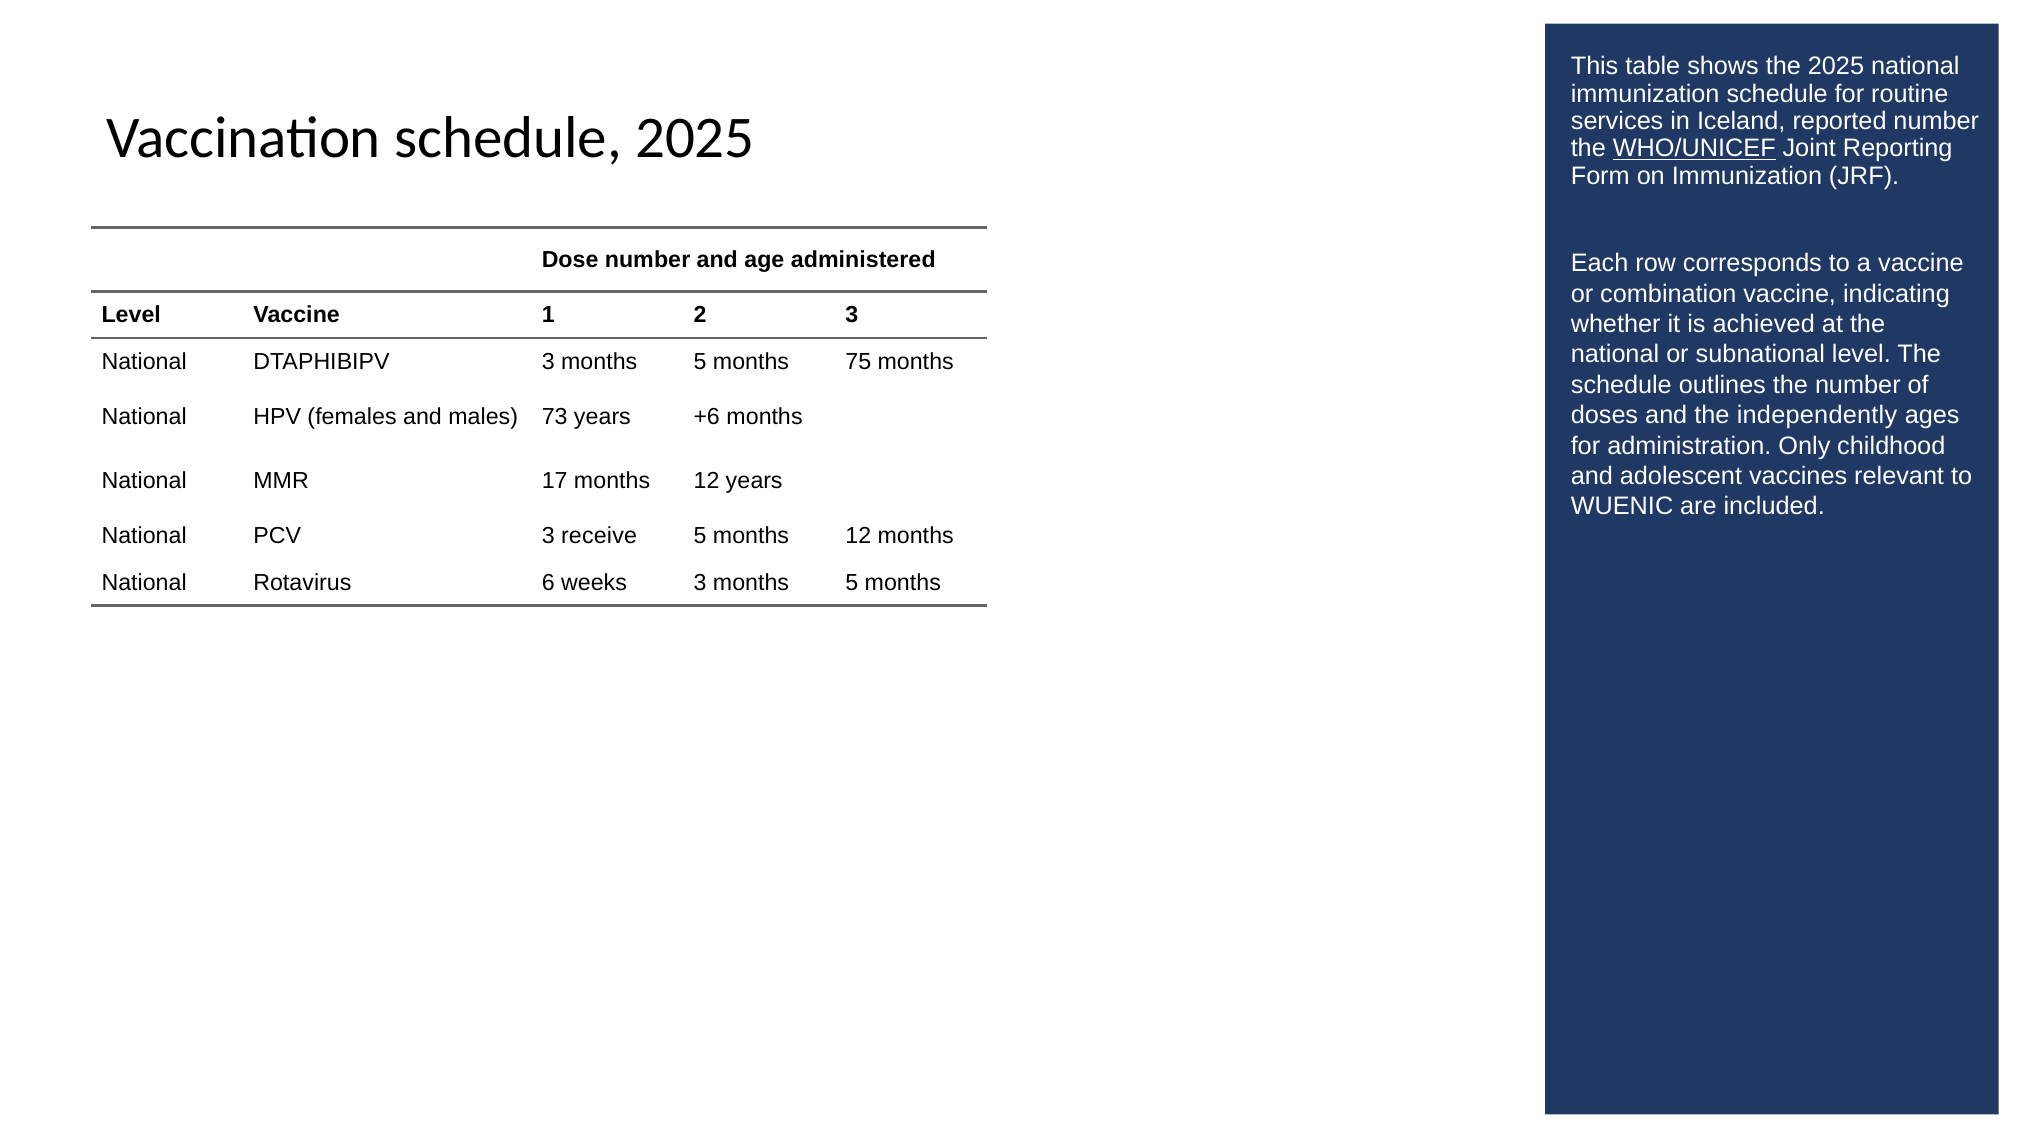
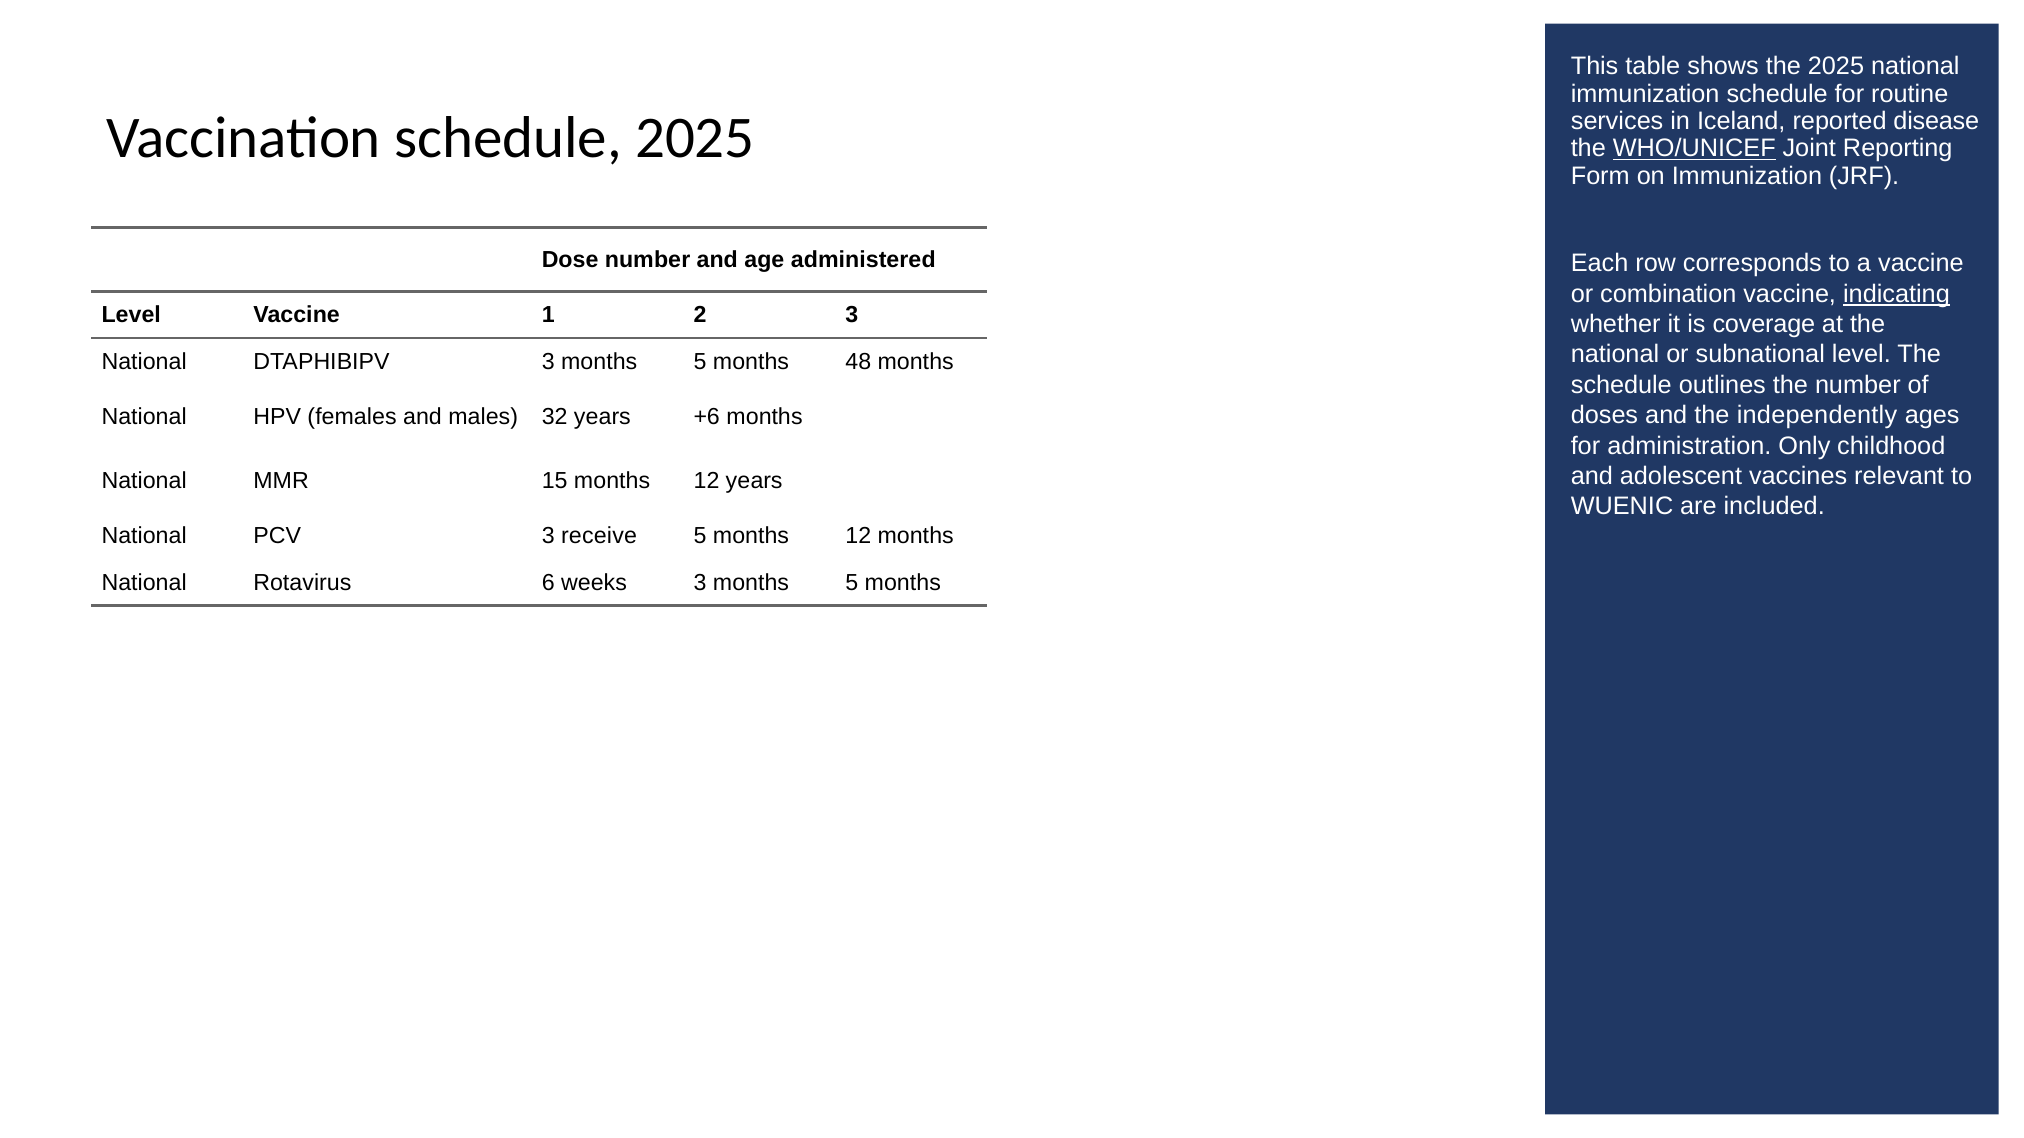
reported number: number -> disease
indicating underline: none -> present
achieved: achieved -> coverage
75: 75 -> 48
73: 73 -> 32
17: 17 -> 15
